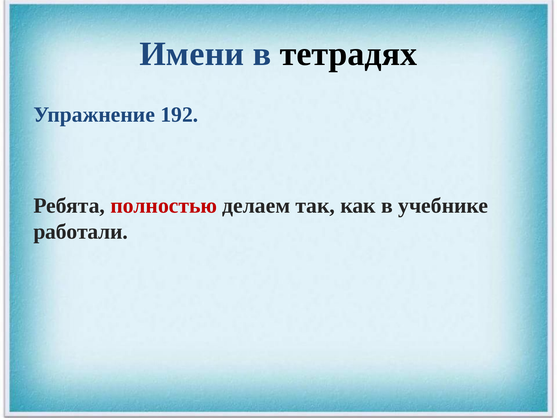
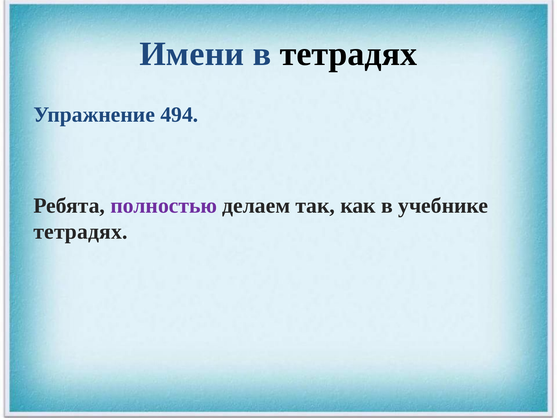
192: 192 -> 494
полностью colour: red -> purple
работали at (81, 232): работали -> тетрадях
